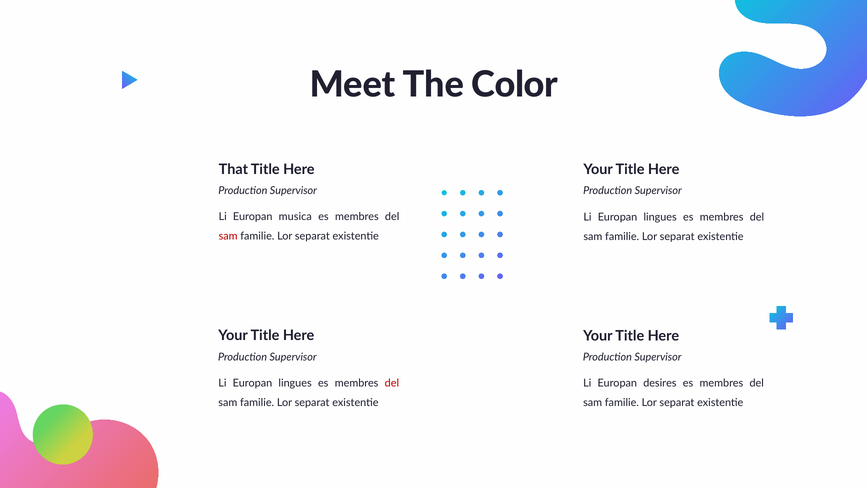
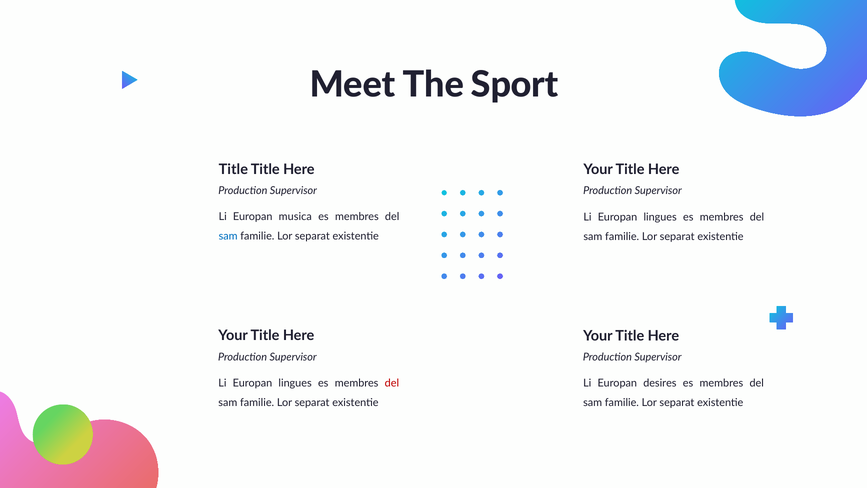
Color: Color -> Sport
That at (233, 169): That -> Title
sam at (228, 236) colour: red -> blue
